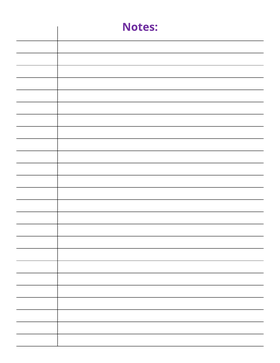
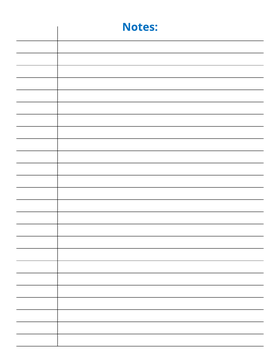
Notes colour: purple -> blue
